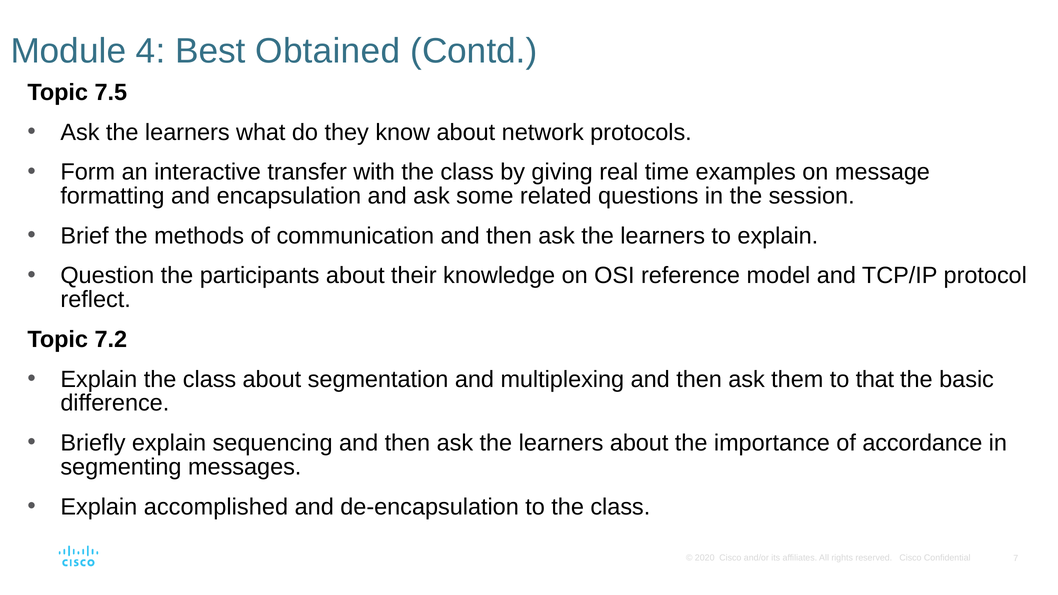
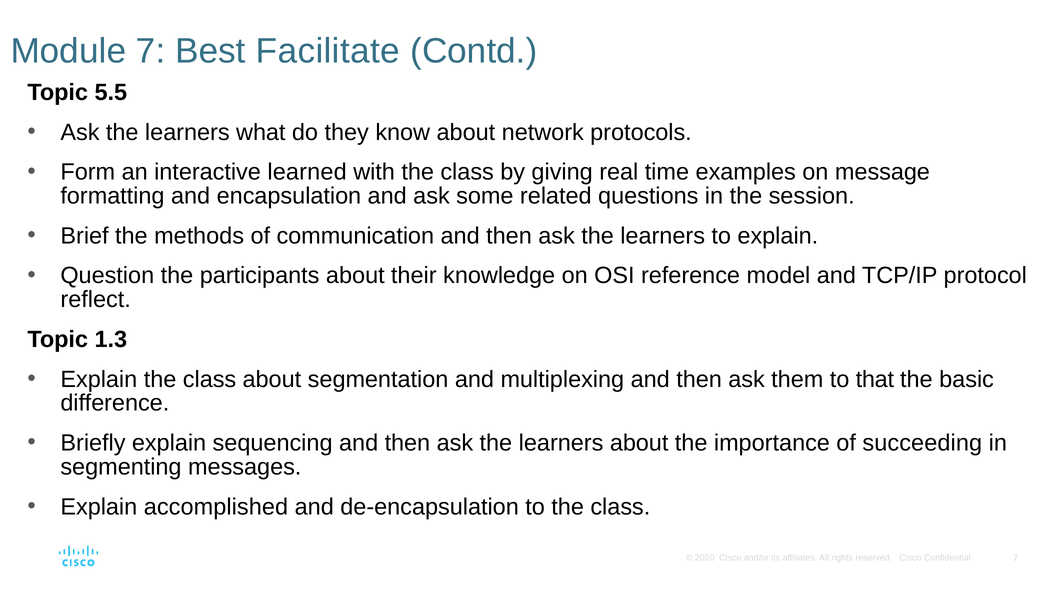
Module 4: 4 -> 7
Obtained: Obtained -> Facilitate
7.5: 7.5 -> 5.5
transfer: transfer -> learned
7.2: 7.2 -> 1.3
accordance: accordance -> succeeding
